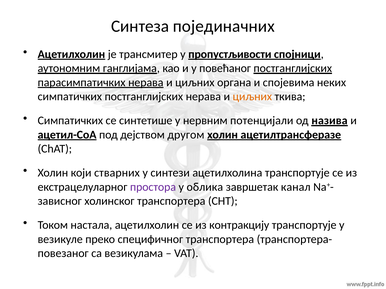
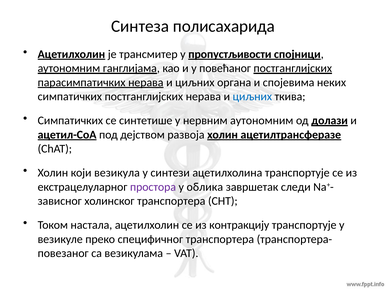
појединачних: појединачних -> полисахарида
циљних at (252, 97) colour: orange -> blue
нервним потенцијали: потенцијали -> аутономним
назива: назива -> долази
другом: другом -> развоја
стварних: стварних -> везикула
канал: канал -> следи
